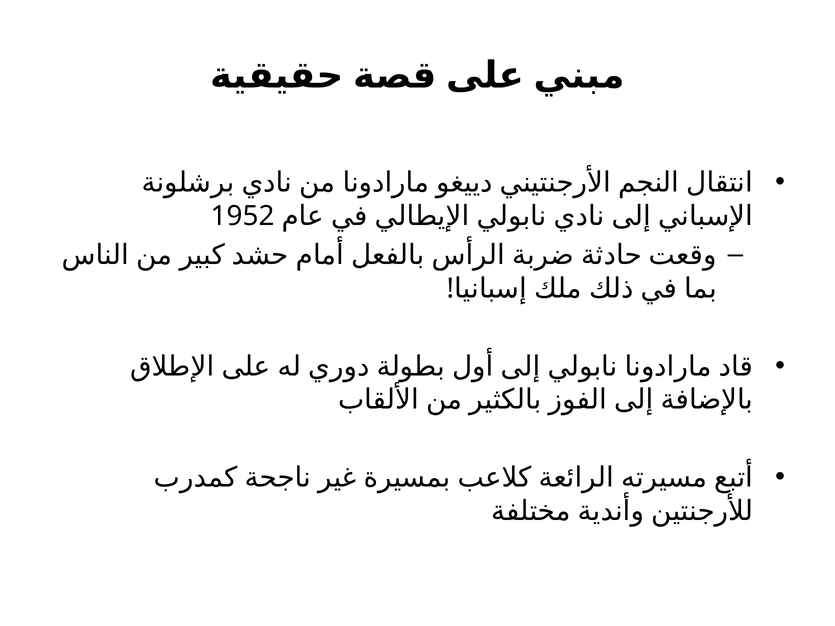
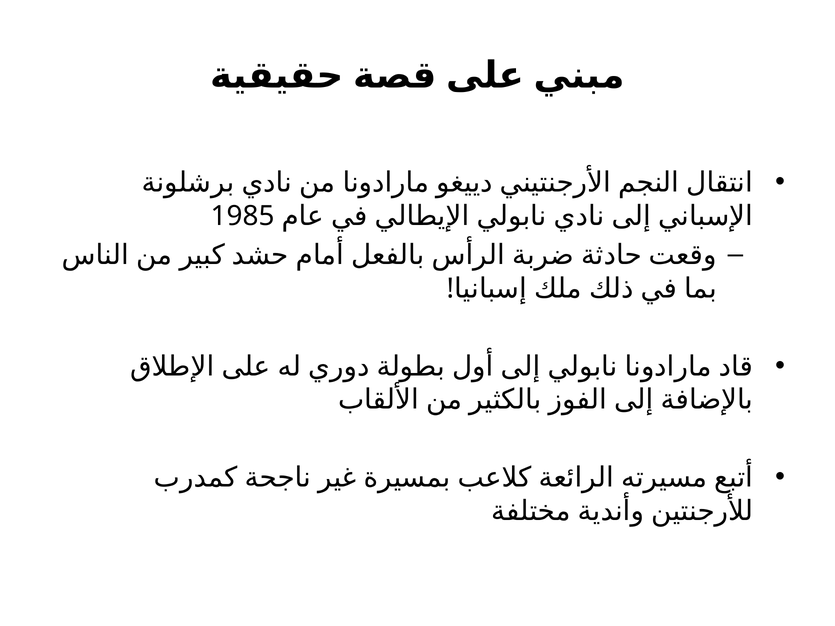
1952: 1952 -> 1985
